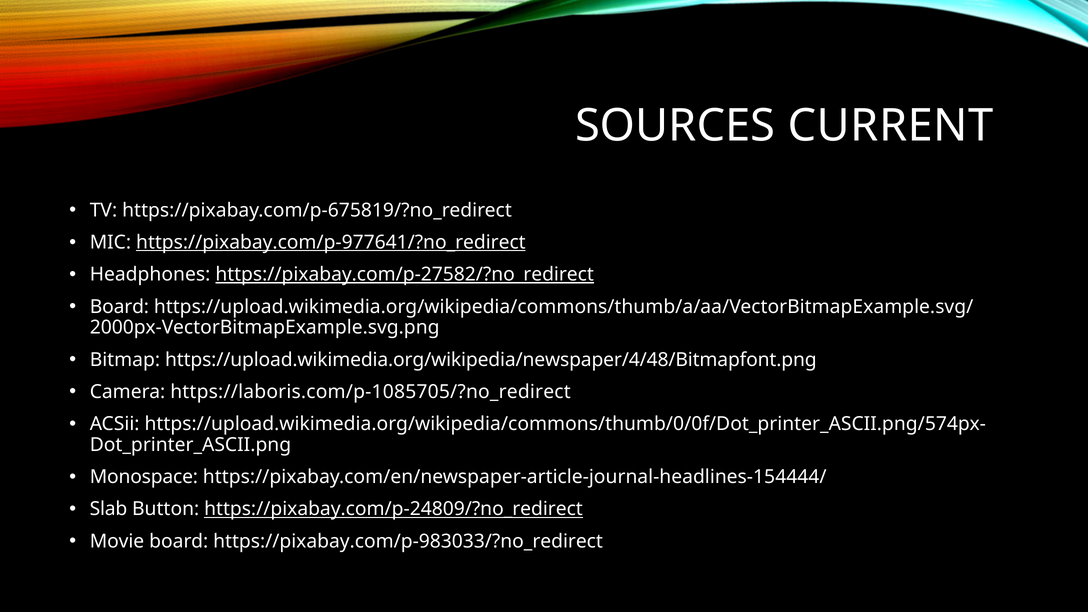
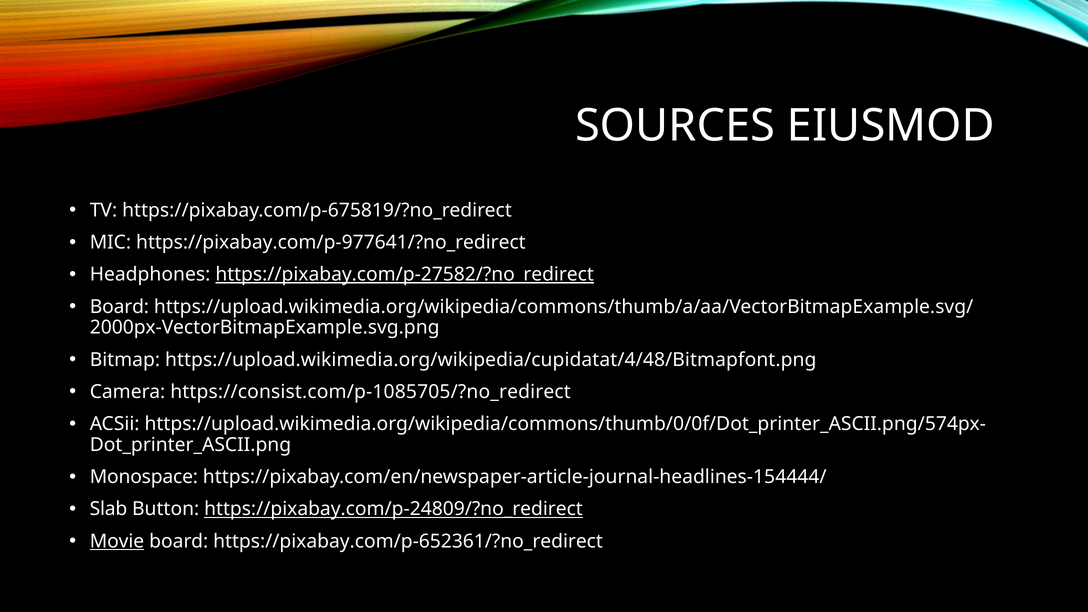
CURRENT: CURRENT -> EIUSMOD
https://pixabay.com/p-977641/?no_redirect underline: present -> none
https://upload.wikimedia.org/wikipedia/newspaper/4/48/Bitmapfont.png: https://upload.wikimedia.org/wikipedia/newspaper/4/48/Bitmapfont.png -> https://upload.wikimedia.org/wikipedia/cupidatat/4/48/Bitmapfont.png
https://laboris.com/p-1085705/?no_redirect: https://laboris.com/p-1085705/?no_redirect -> https://consist.com/p-1085705/?no_redirect
Movie underline: none -> present
https://pixabay.com/p-983033/?no_redirect: https://pixabay.com/p-983033/?no_redirect -> https://pixabay.com/p-652361/?no_redirect
